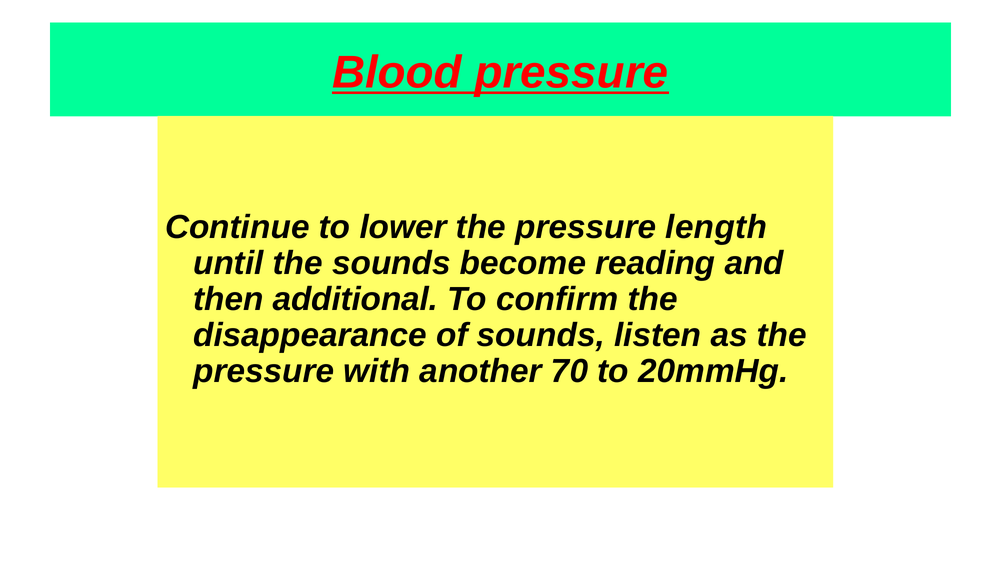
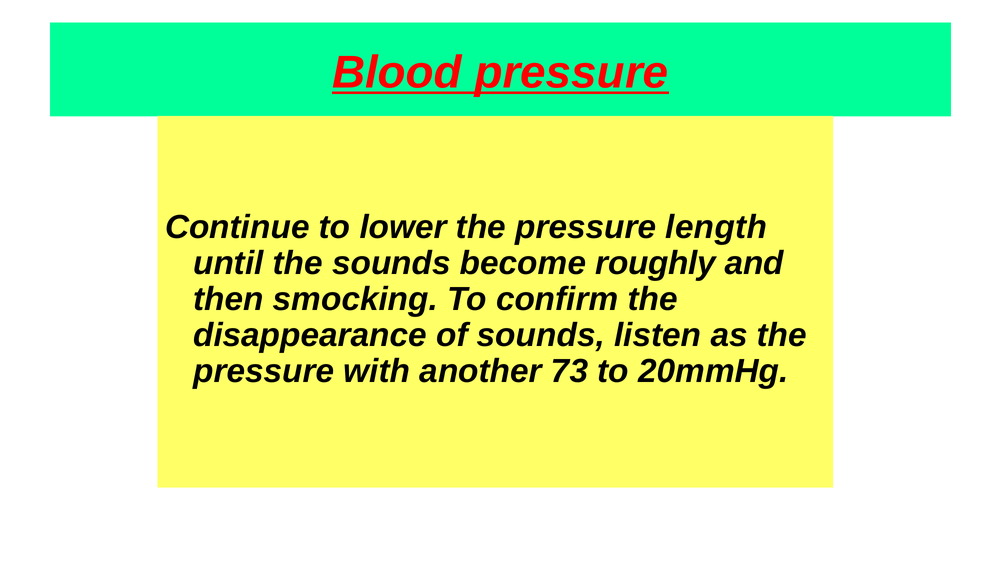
reading: reading -> roughly
additional: additional -> smocking
70: 70 -> 73
